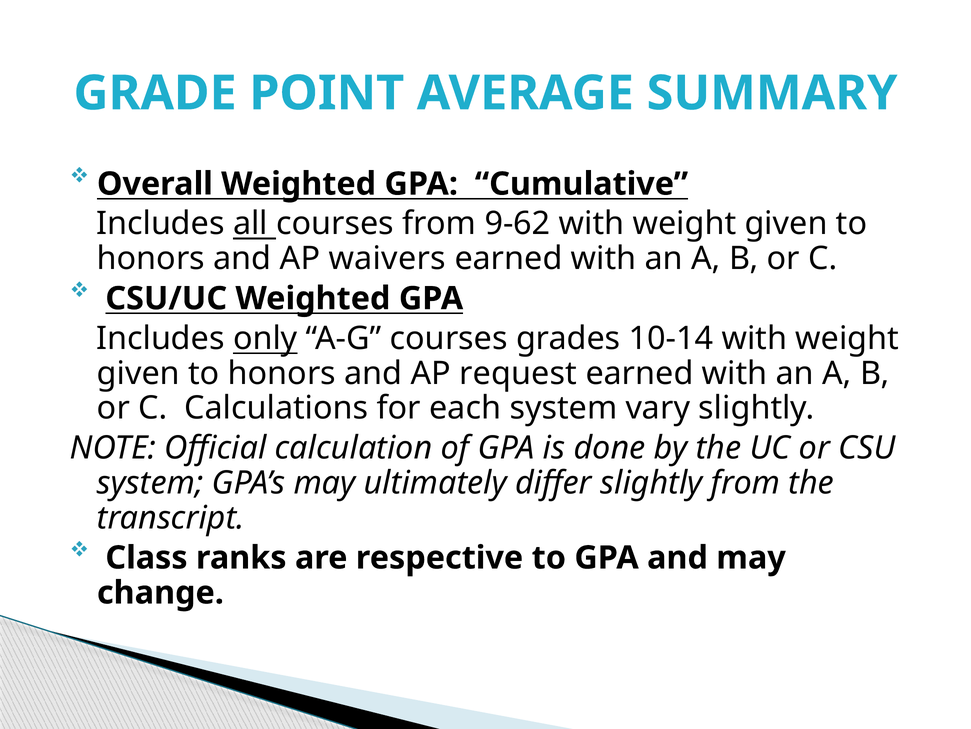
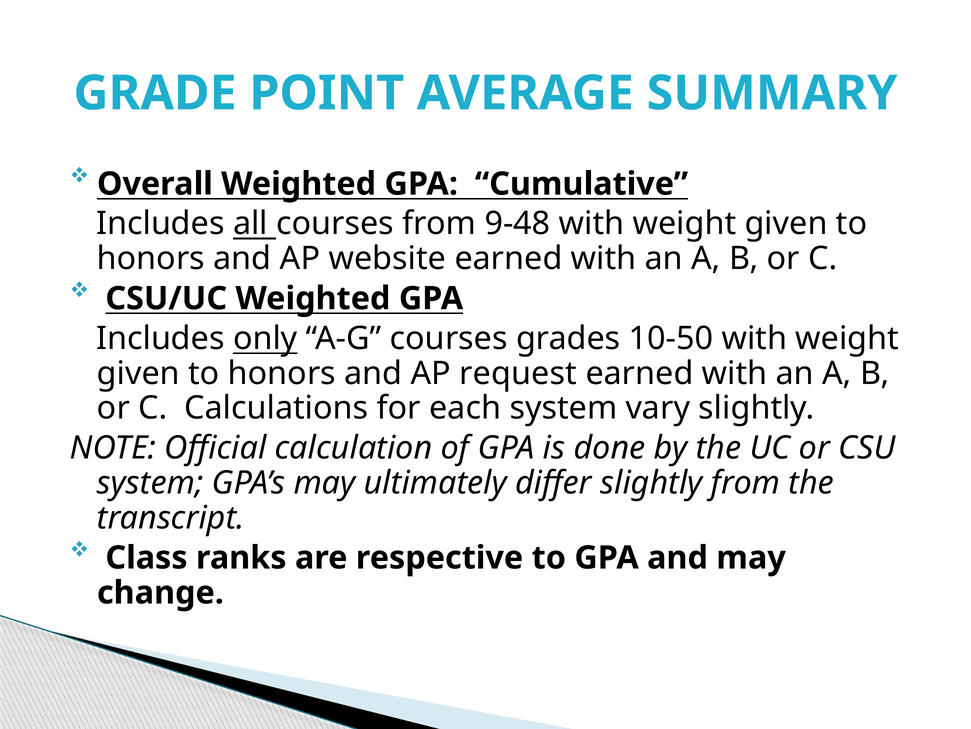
9-62: 9-62 -> 9-48
waivers: waivers -> website
10-14: 10-14 -> 10-50
